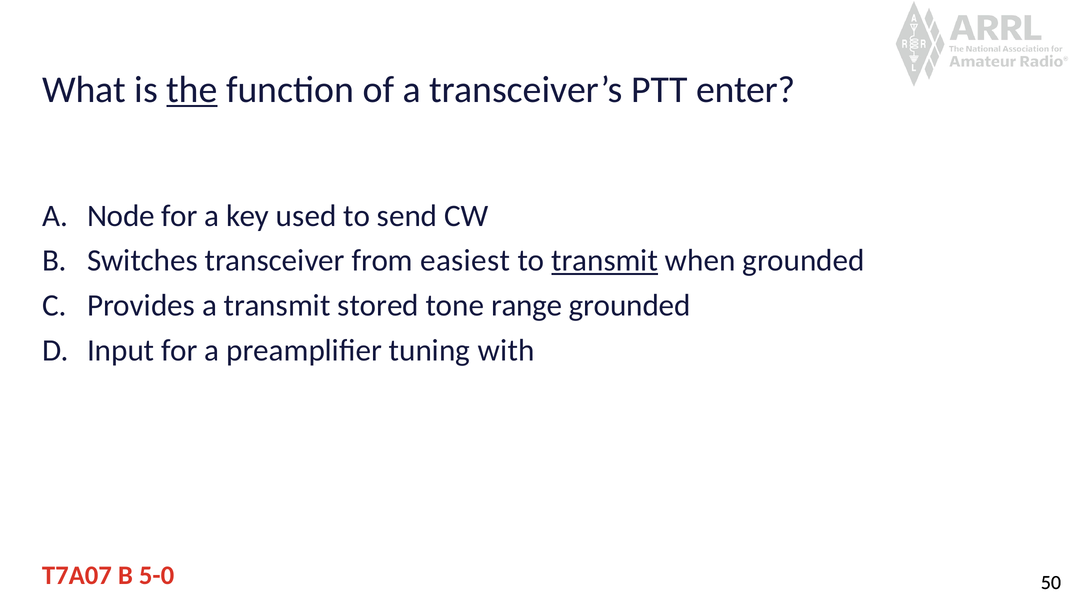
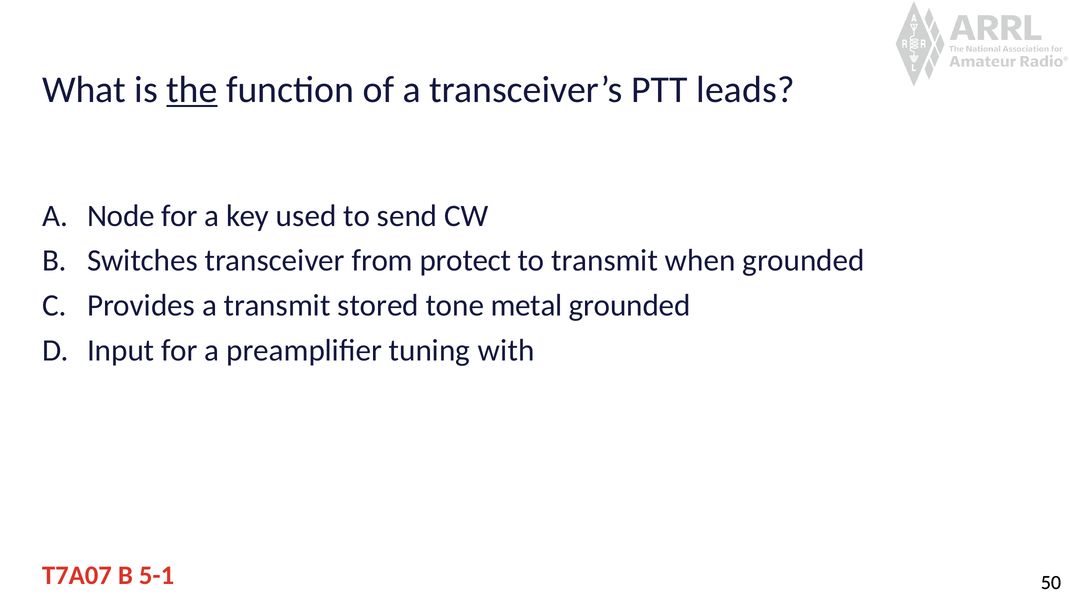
enter: enter -> leads
easiest: easiest -> protect
transmit at (605, 261) underline: present -> none
range: range -> metal
5-0: 5-0 -> 5-1
